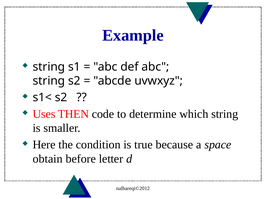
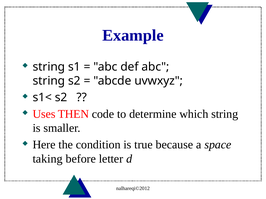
obtain: obtain -> taking
